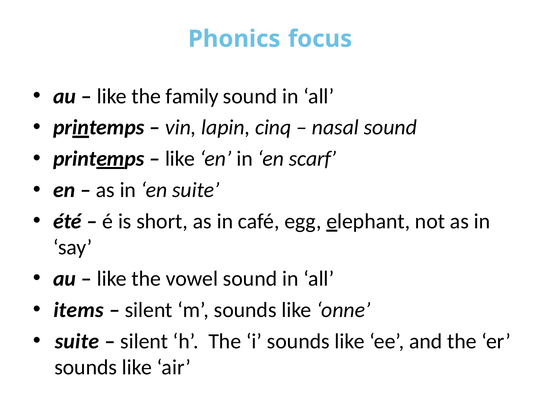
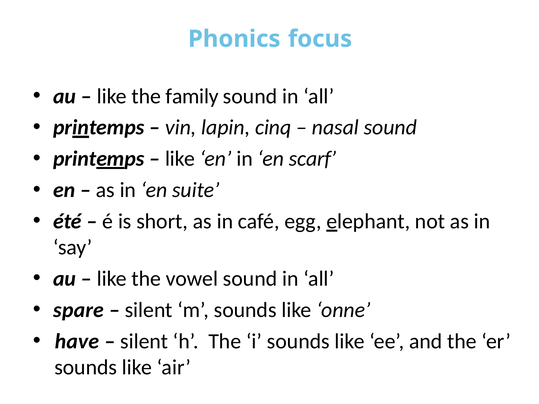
items: items -> spare
suite at (77, 341): suite -> have
